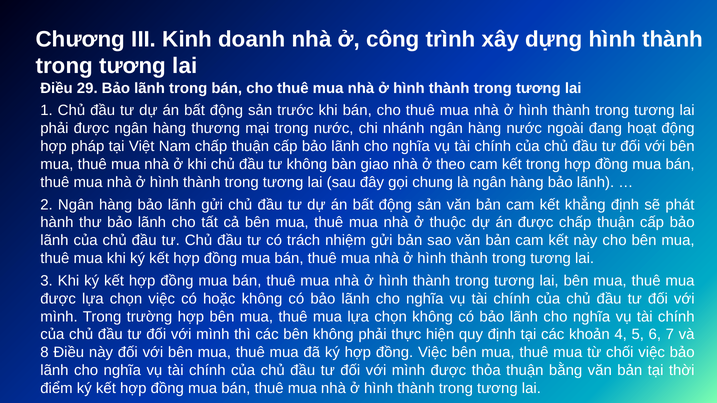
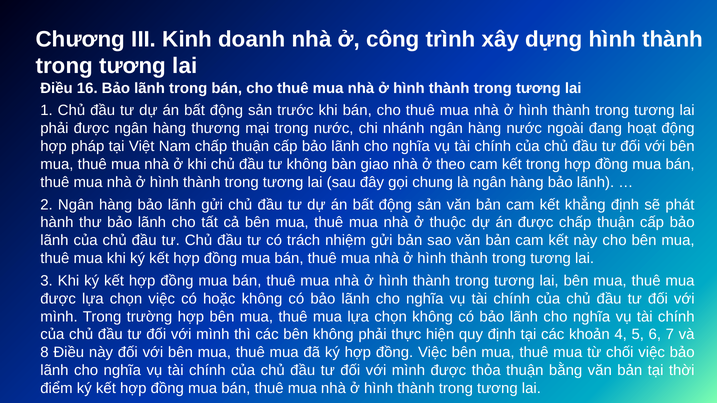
29: 29 -> 16
